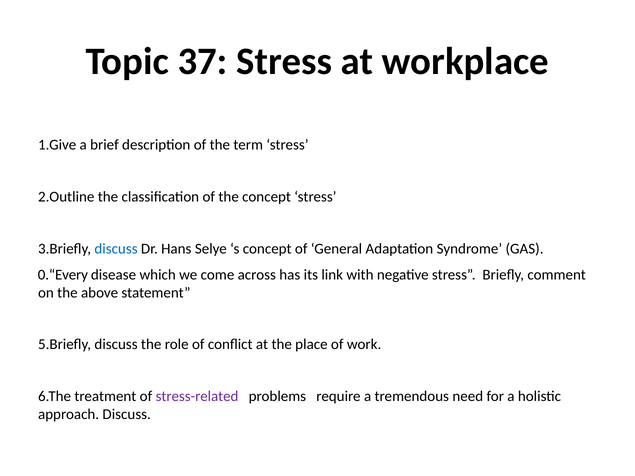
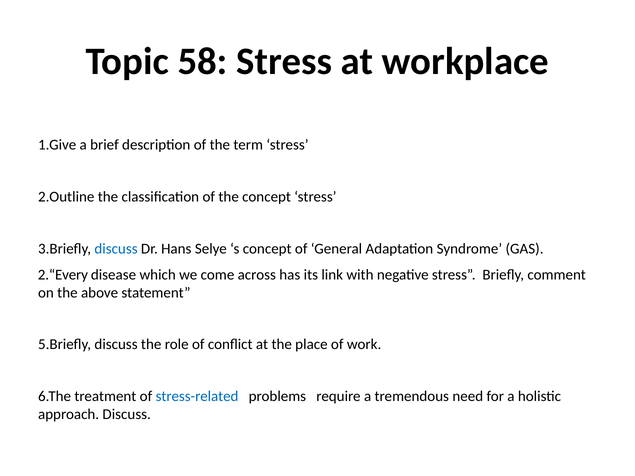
37: 37 -> 58
0.“Every: 0.“Every -> 2.“Every
stress-related colour: purple -> blue
